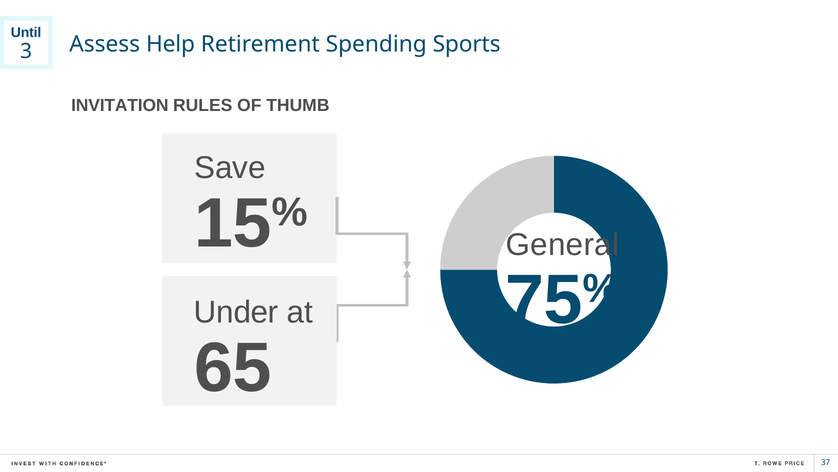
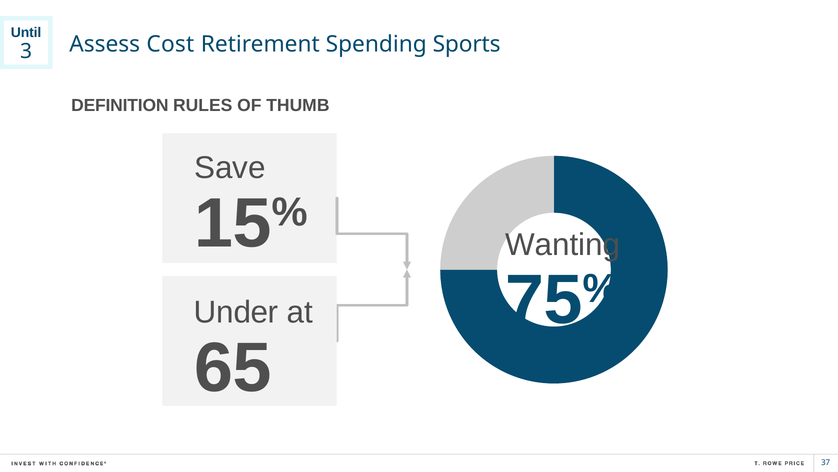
Help: Help -> Cost
INVITATION: INVITATION -> DEFINITION
General: General -> Wanting
